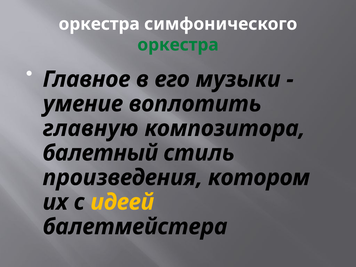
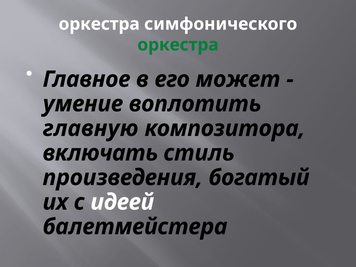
музыки: музыки -> может
балетный: балетный -> включать
котором: котором -> богатый
идеей colour: yellow -> white
